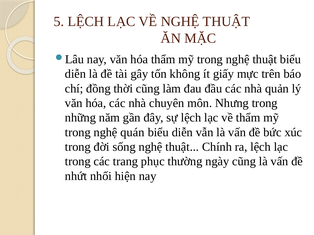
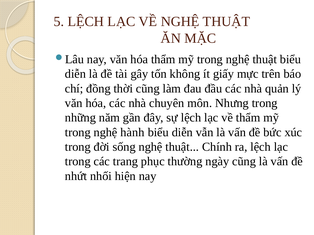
quán: quán -> hành
